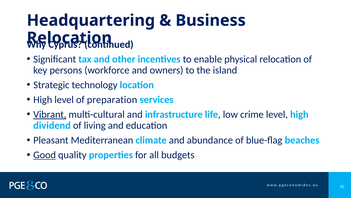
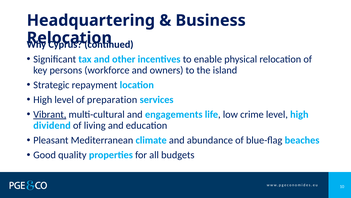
technology: technology -> repayment
infrastructure: infrastructure -> engagements
Good underline: present -> none
